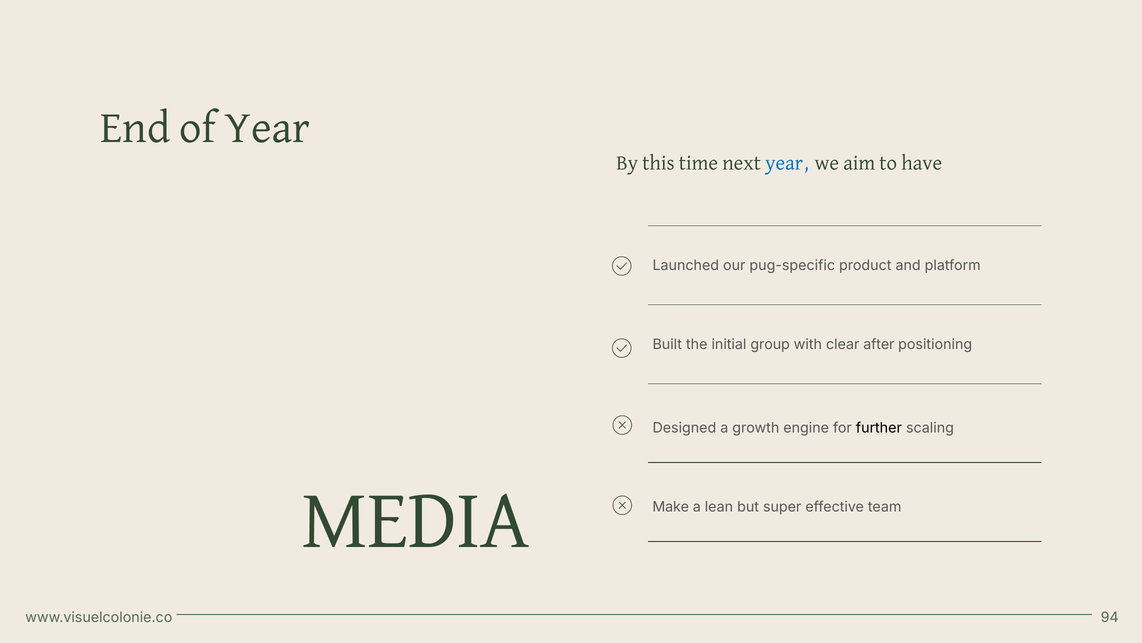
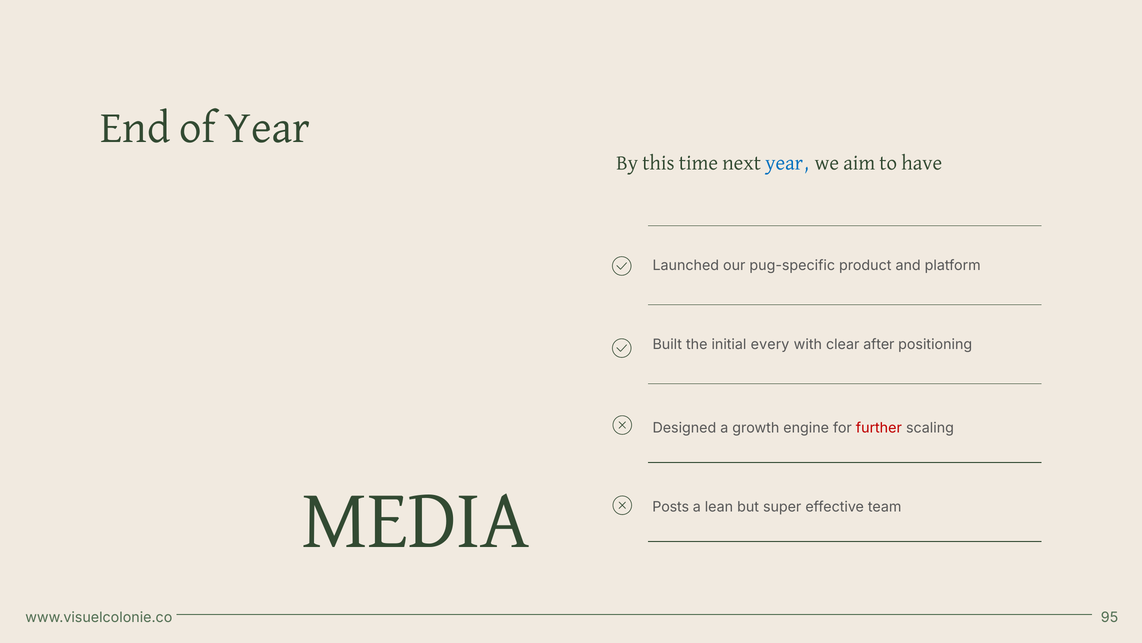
group: group -> every
further colour: black -> red
Make: Make -> Posts
94: 94 -> 95
